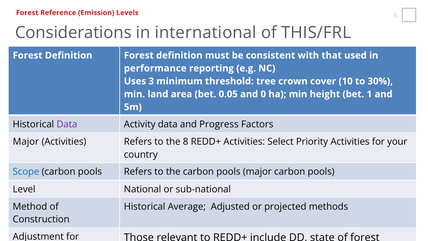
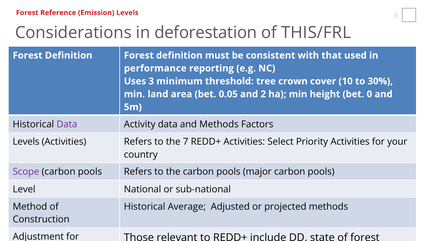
international: international -> deforestation
0: 0 -> 2
1: 1 -> 0
and Progress: Progress -> Methods
Major at (26, 142): Major -> Levels
8: 8 -> 7
Scope colour: blue -> purple
